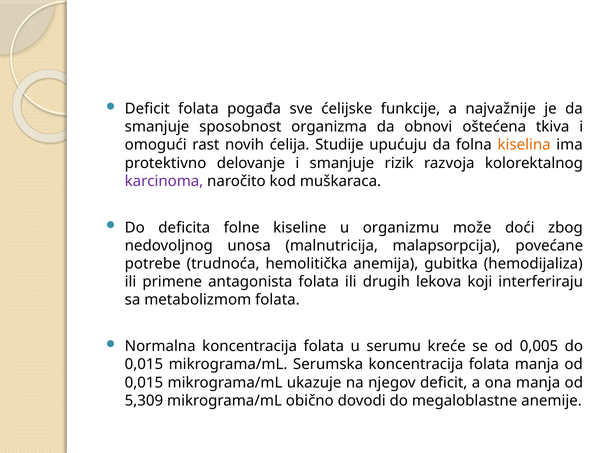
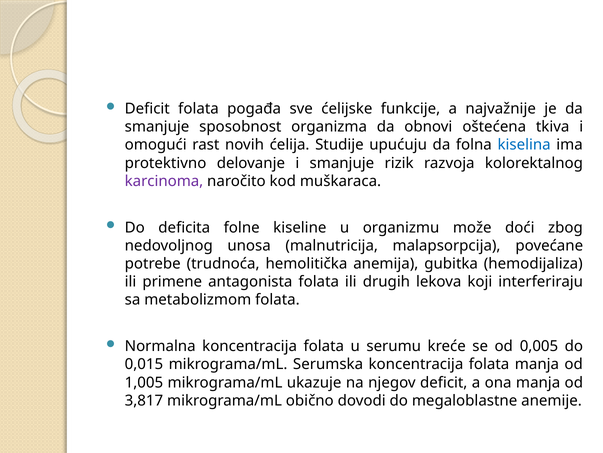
kiselina colour: orange -> blue
0,015 at (144, 382): 0,015 -> 1,005
5,309: 5,309 -> 3,817
